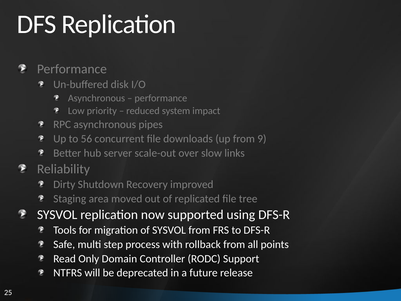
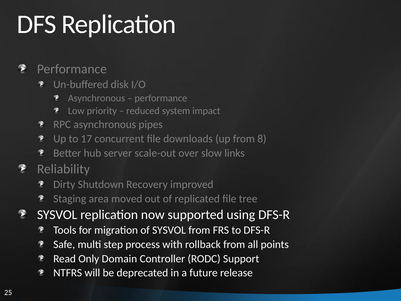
56: 56 -> 17
9: 9 -> 8
